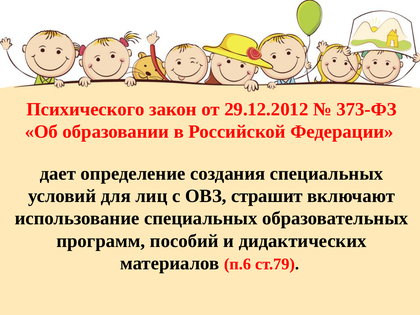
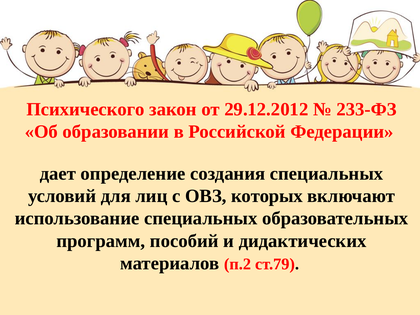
373-ФЗ: 373-ФЗ -> 233-ФЗ
страшит: страшит -> которых
п.6: п.6 -> п.2
